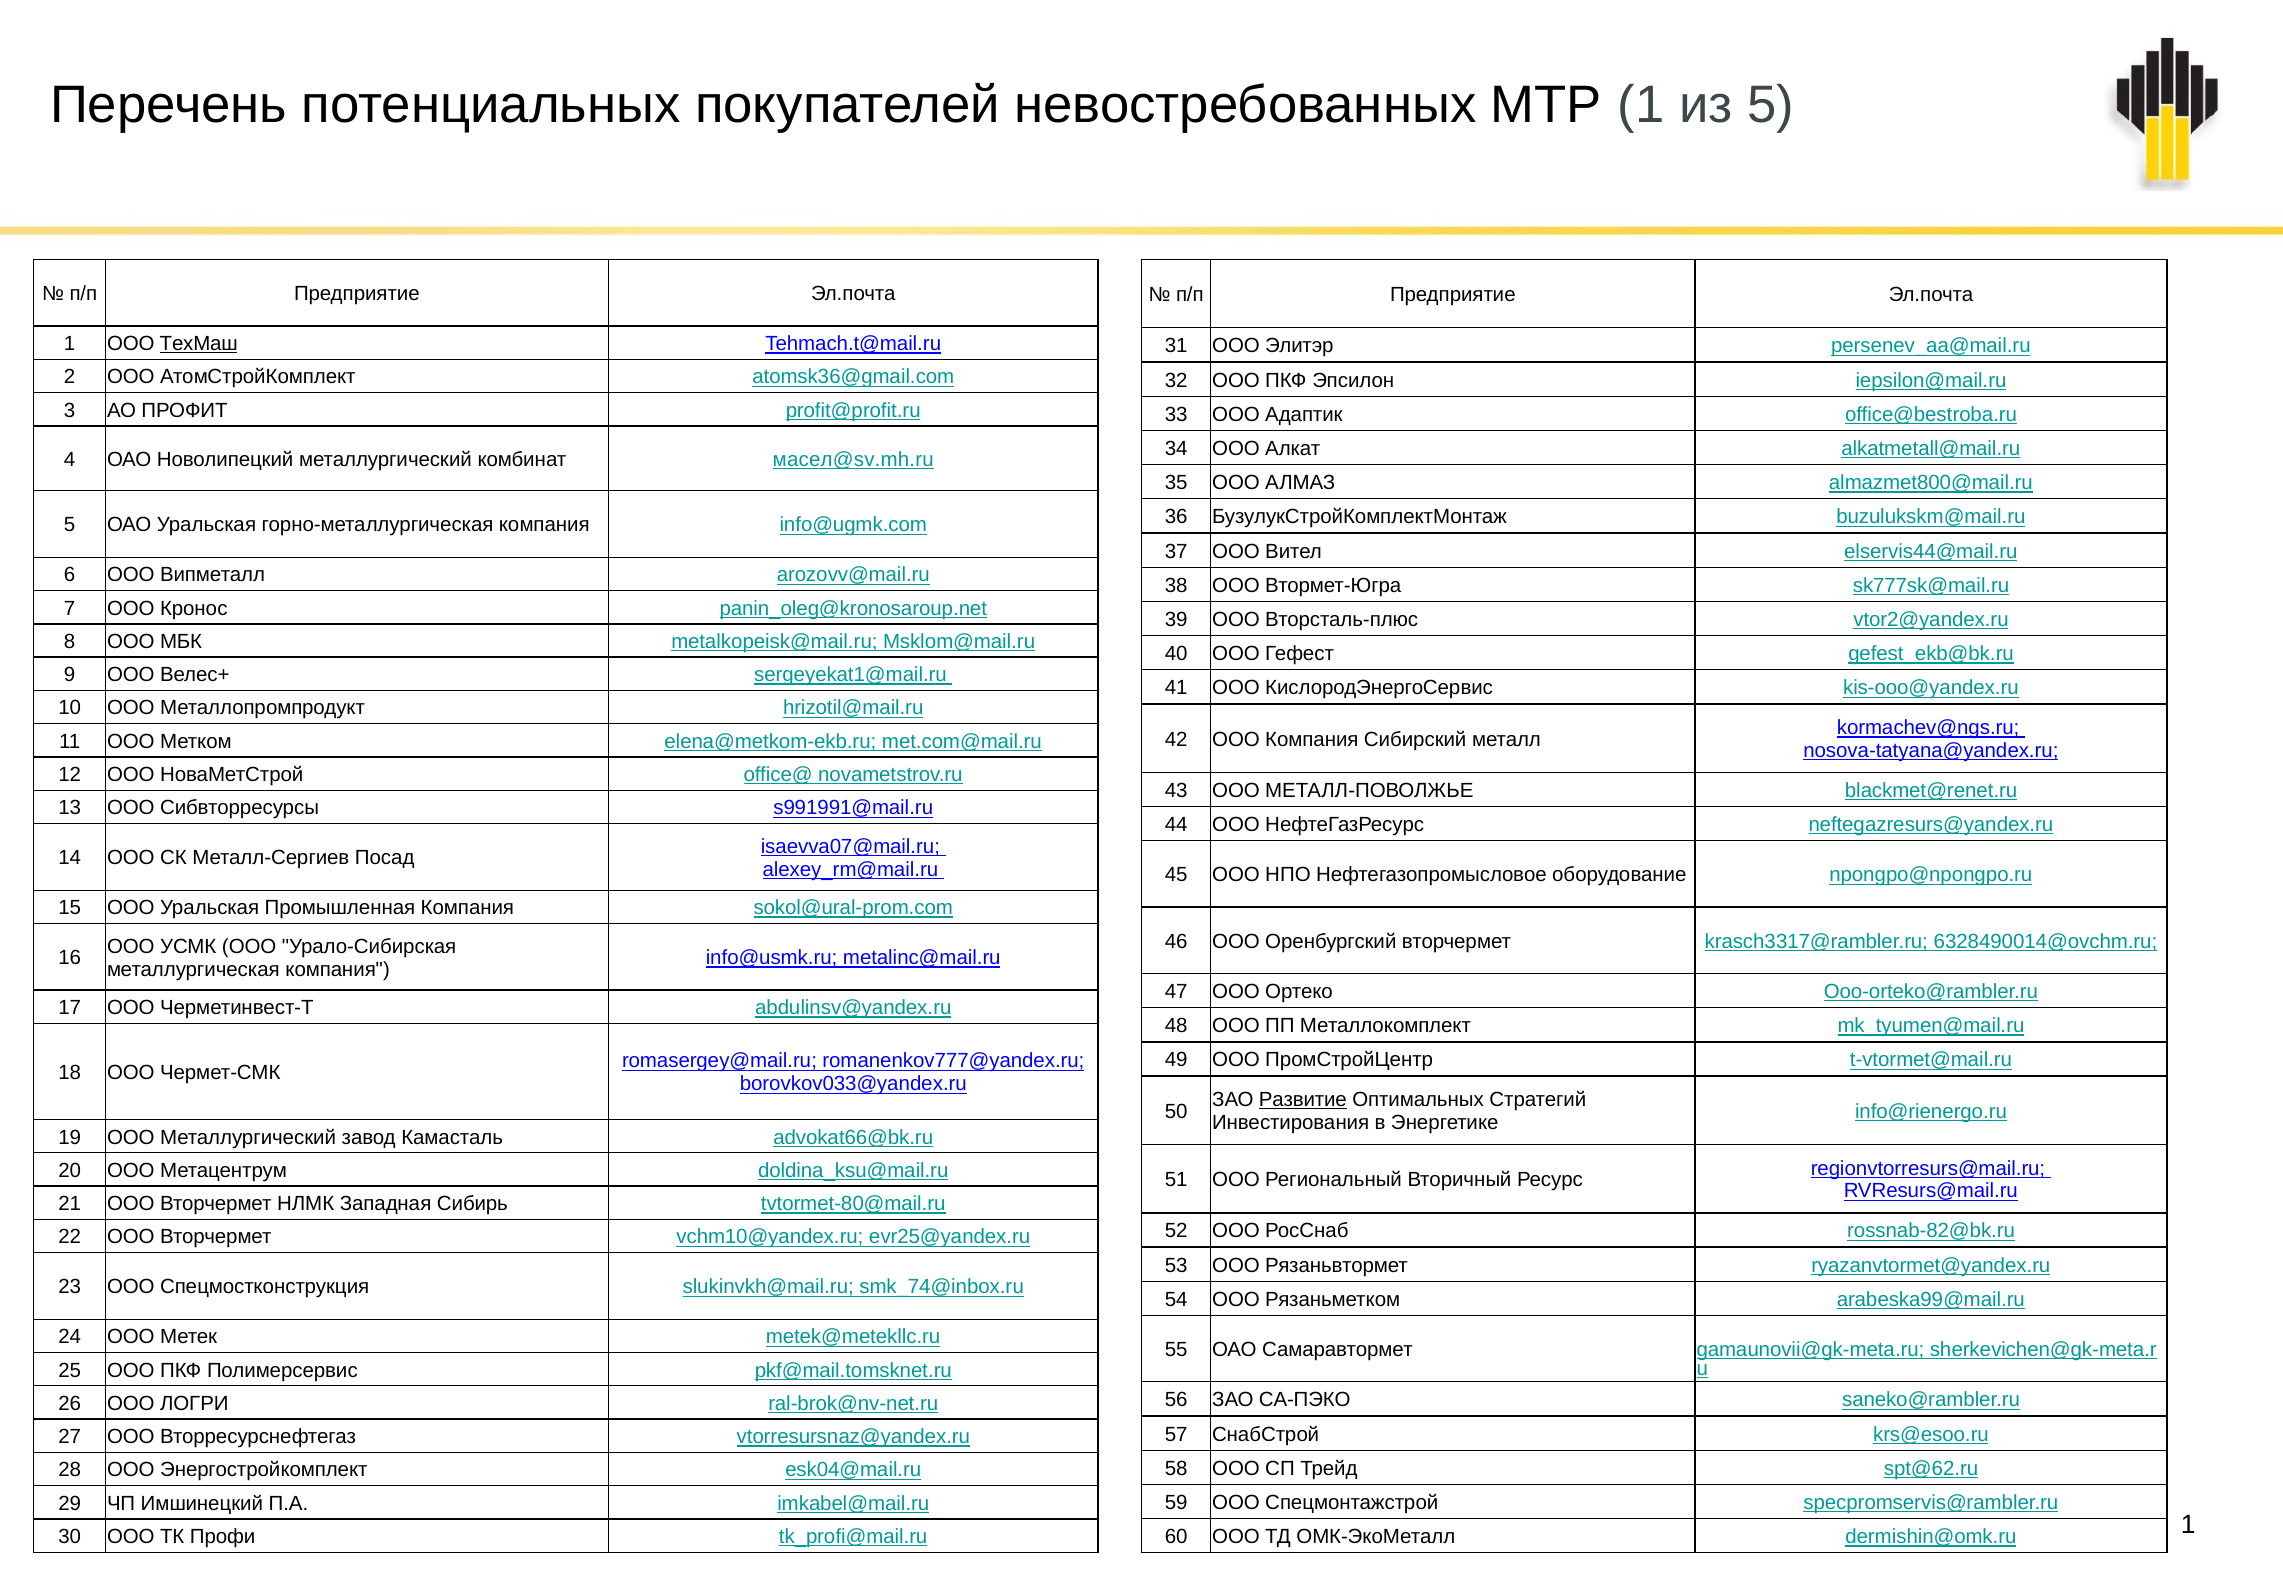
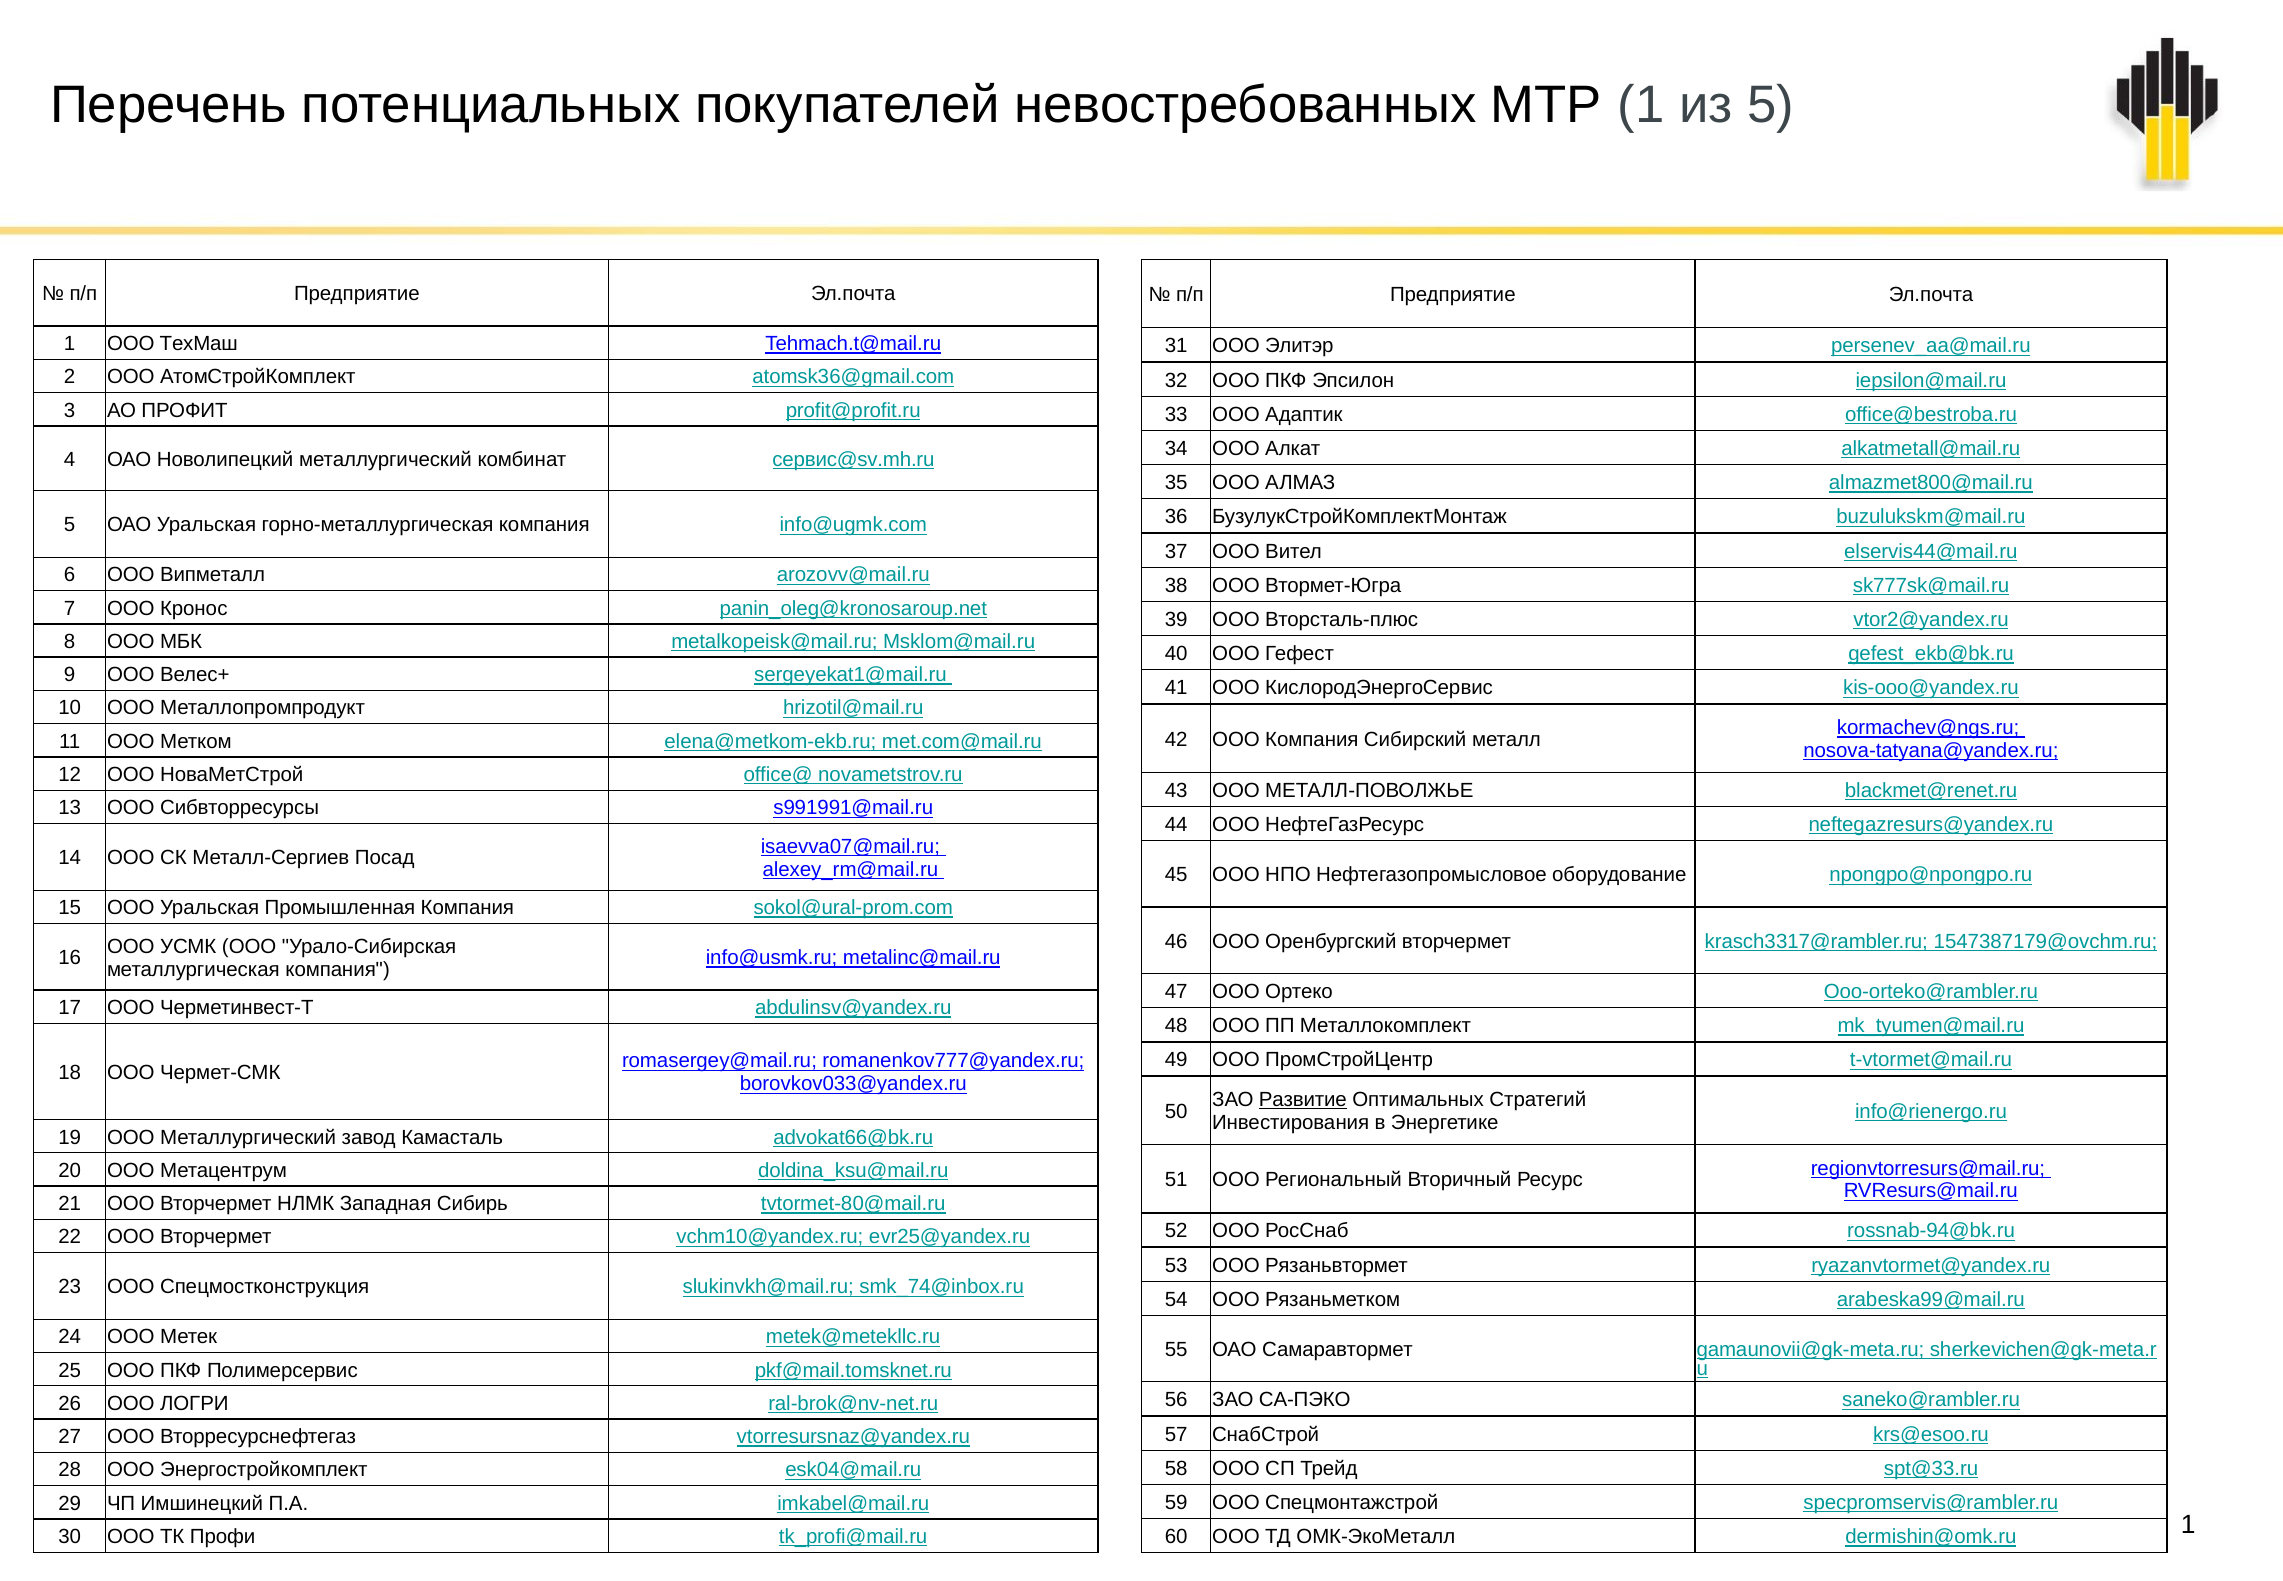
ТехМаш underline: present -> none
масел@sv.mh.ru: масел@sv.mh.ru -> сервис@sv.mh.ru
6328490014@ovchm.ru: 6328490014@ovchm.ru -> 1547387179@ovchm.ru
rossnab-82@bk.ru: rossnab-82@bk.ru -> rossnab-94@bk.ru
spt@62.ru: spt@62.ru -> spt@33.ru
